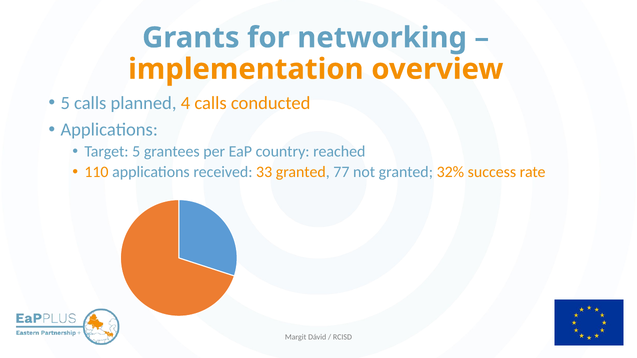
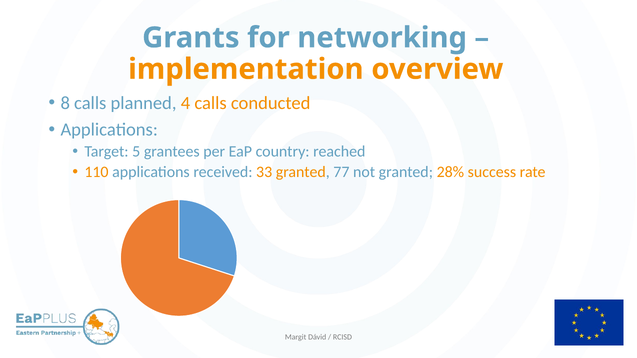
5 at (65, 103): 5 -> 8
32%: 32% -> 28%
